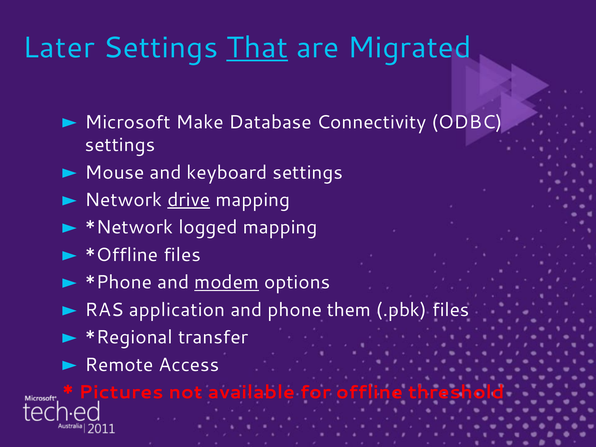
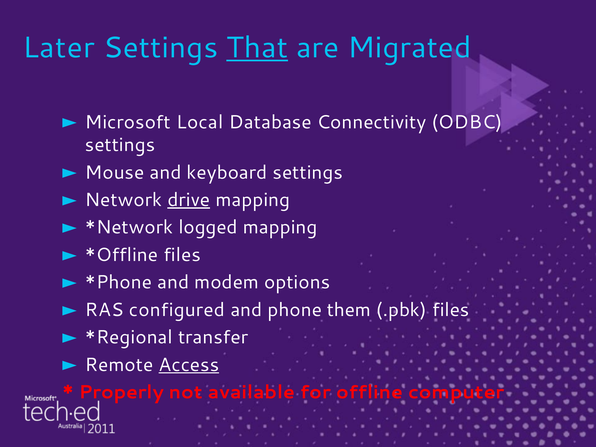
Make: Make -> Local
modem underline: present -> none
application: application -> configured
Access underline: none -> present
Pictures: Pictures -> Properly
threshold: threshold -> computer
